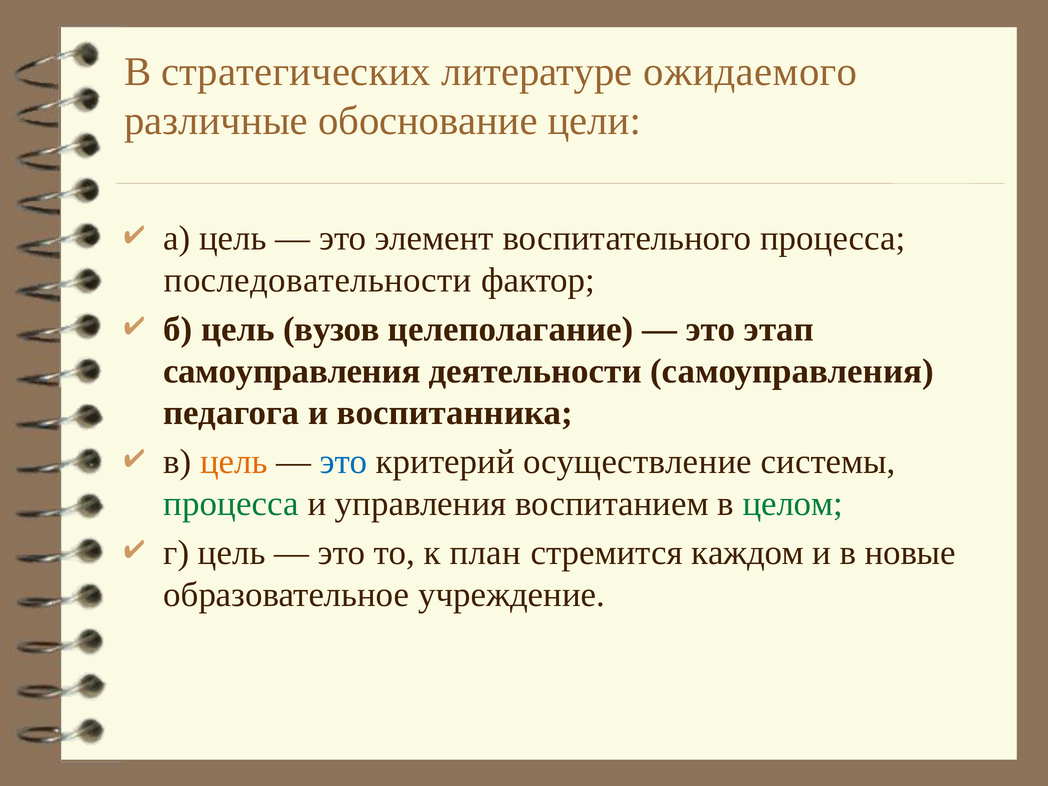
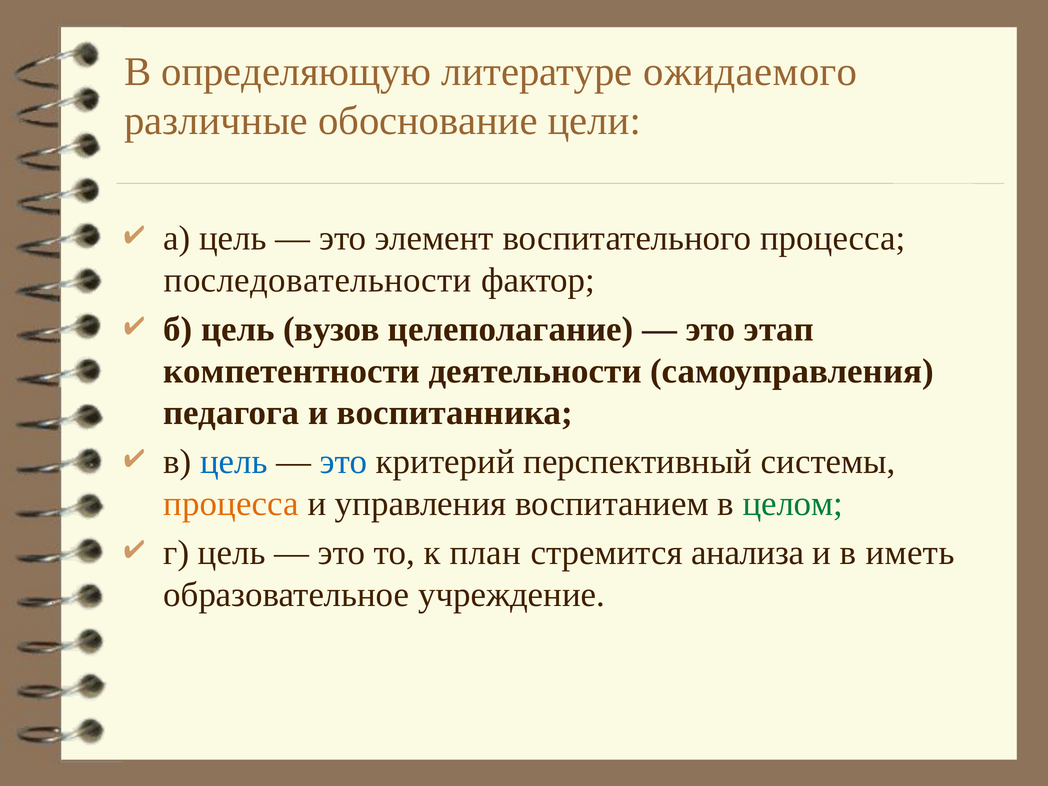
стратегических: стратегических -> определяющую
самоуправления at (292, 371): самоуправления -> компетентности
цель at (234, 462) colour: orange -> blue
осуществление: осуществление -> перспективный
процесса at (231, 504) colour: green -> orange
каждом: каждом -> анализа
новые: новые -> иметь
